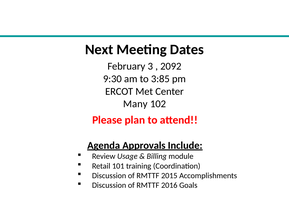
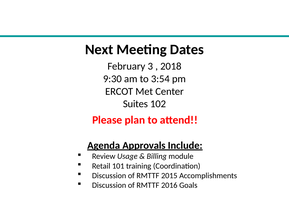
2092: 2092 -> 2018
3:85: 3:85 -> 3:54
Many: Many -> Suites
